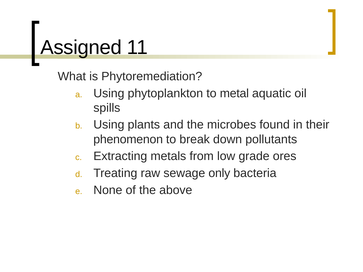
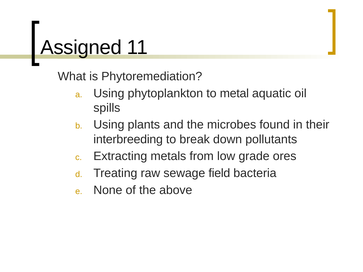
phenomenon: phenomenon -> interbreeding
only: only -> field
